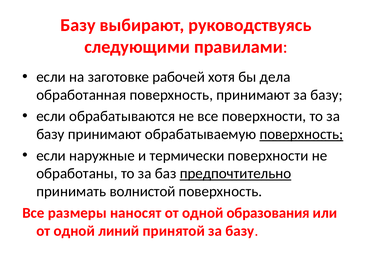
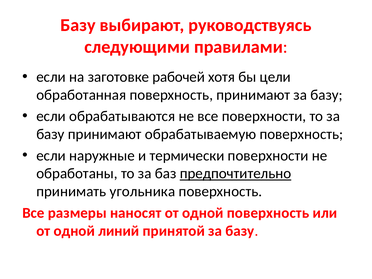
дела: дела -> цели
поверхность at (301, 134) underline: present -> none
волнистой: волнистой -> угольника
одной образования: образования -> поверхность
